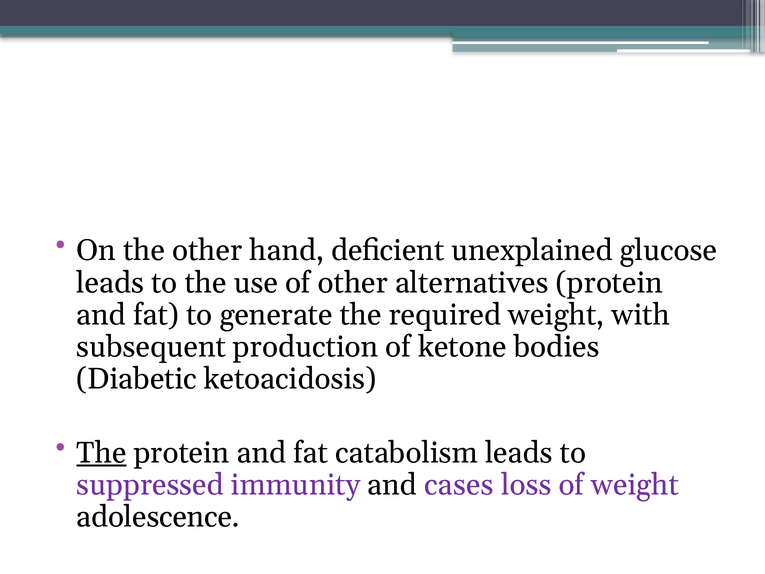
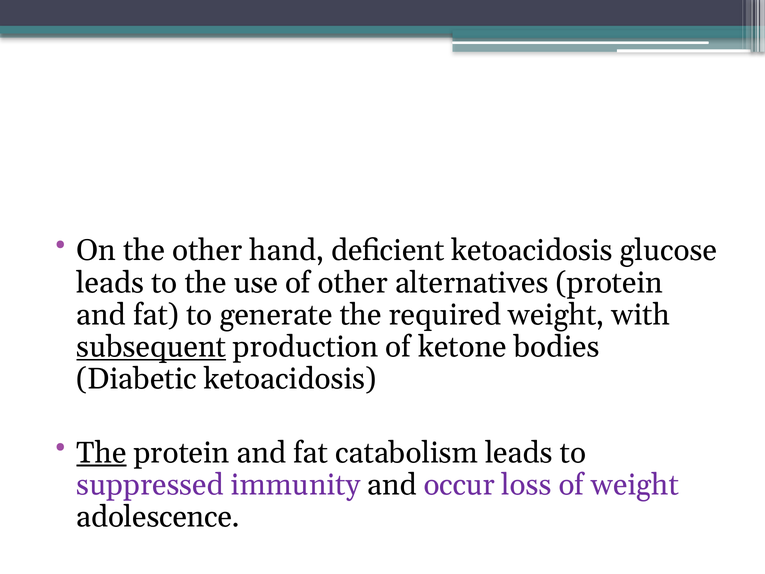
deficient unexplained: unexplained -> ketoacidosis
subsequent underline: none -> present
cases: cases -> occur
